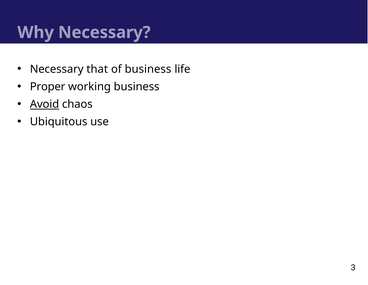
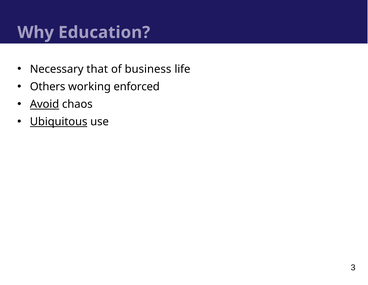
Why Necessary: Necessary -> Education
Proper: Proper -> Others
working business: business -> enforced
Ubiquitous underline: none -> present
